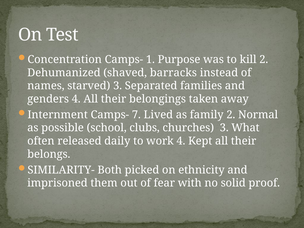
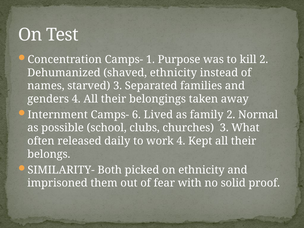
shaved barracks: barracks -> ethnicity
7: 7 -> 6
